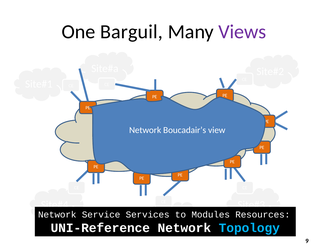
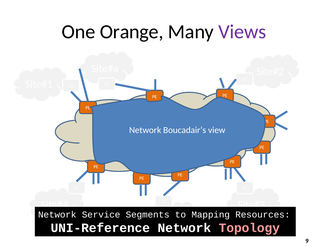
Barguil: Barguil -> Orange
Services: Services -> Segments
Modules: Modules -> Mapping
Topology colour: light blue -> pink
